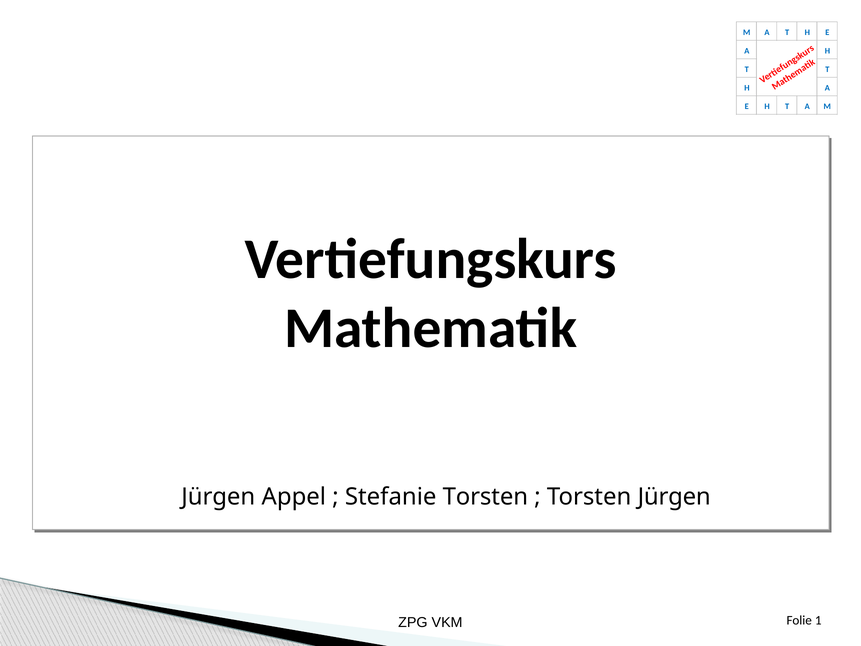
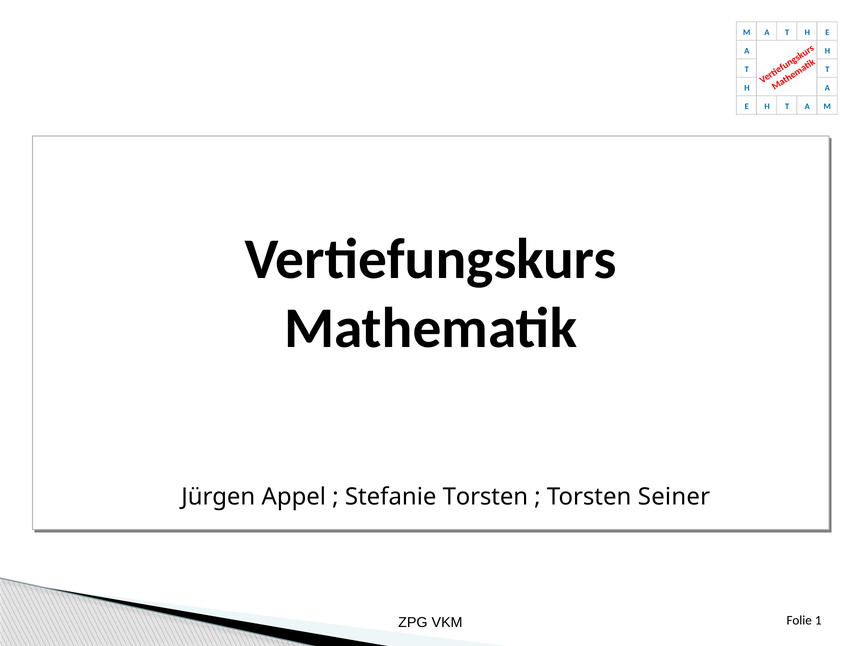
Torsten Jürgen: Jürgen -> Seiner
